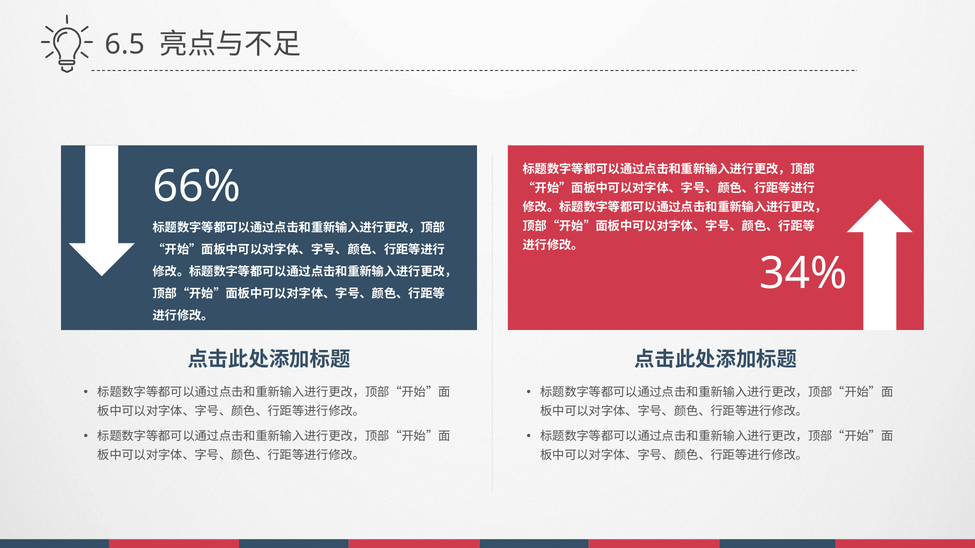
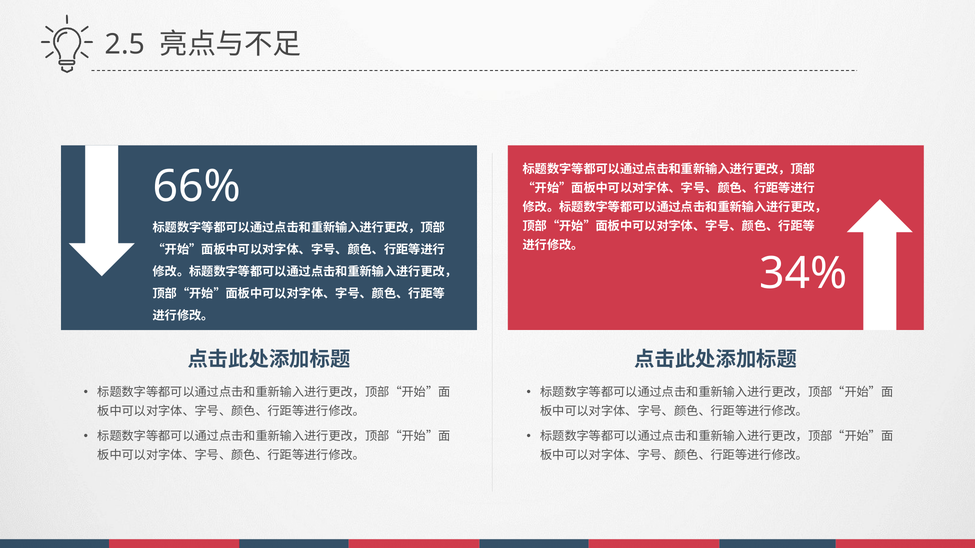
6.5: 6.5 -> 2.5
